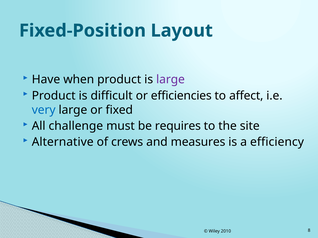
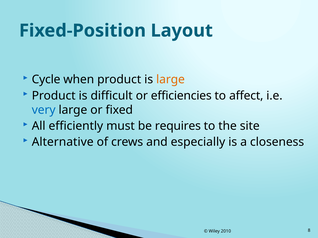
Have: Have -> Cycle
large at (171, 80) colour: purple -> orange
challenge: challenge -> efficiently
measures: measures -> especially
efficiency: efficiency -> closeness
